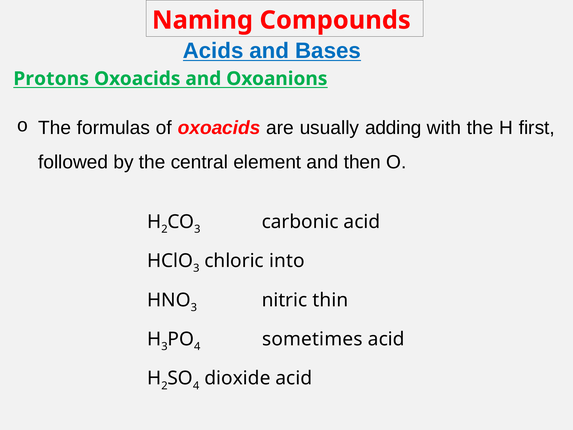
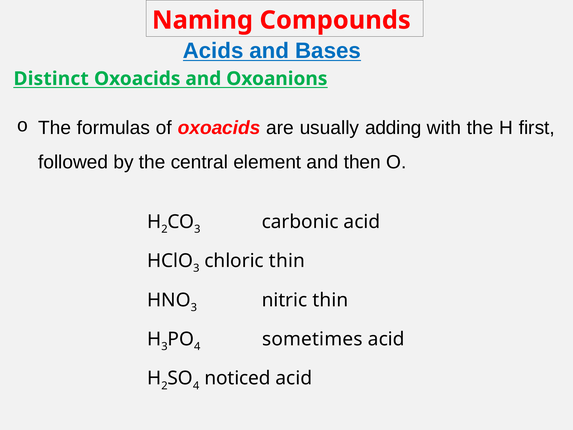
Protons: Protons -> Distinct
chloric into: into -> thin
dioxide: dioxide -> noticed
